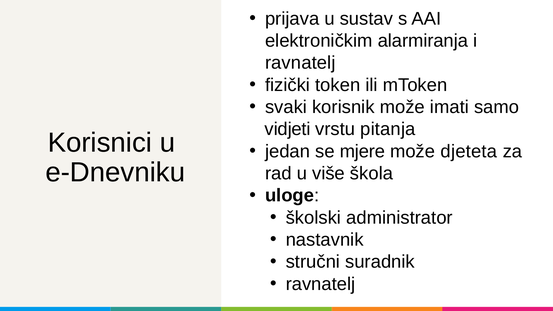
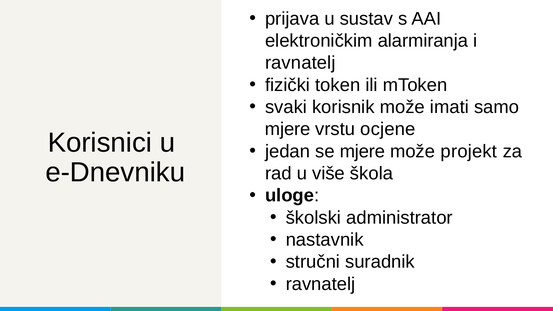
vidjeti at (288, 129): vidjeti -> mjere
pitanja: pitanja -> ocjene
djeteta: djeteta -> projekt
